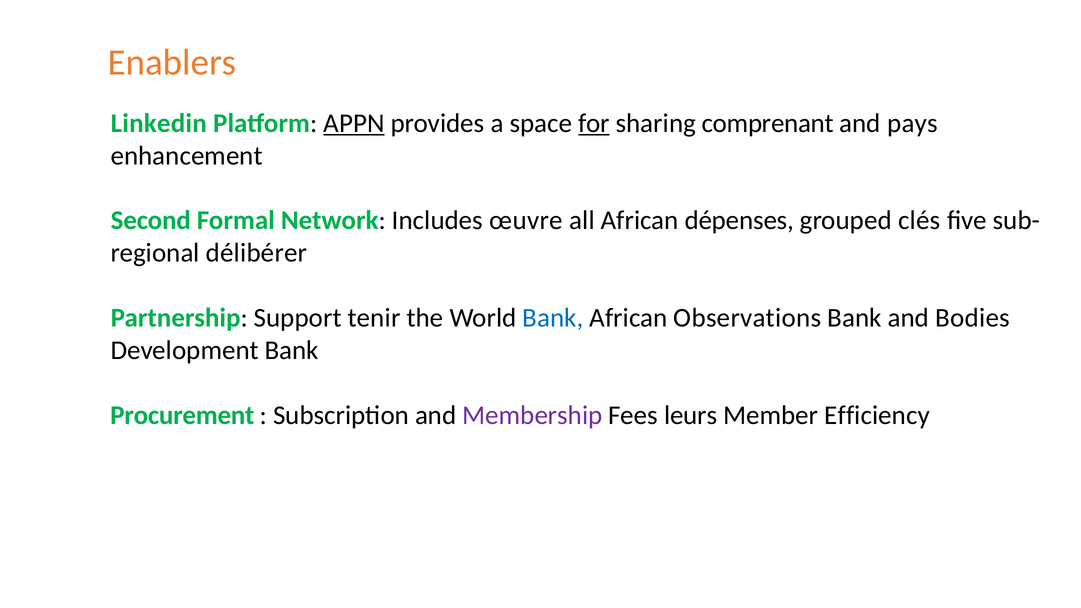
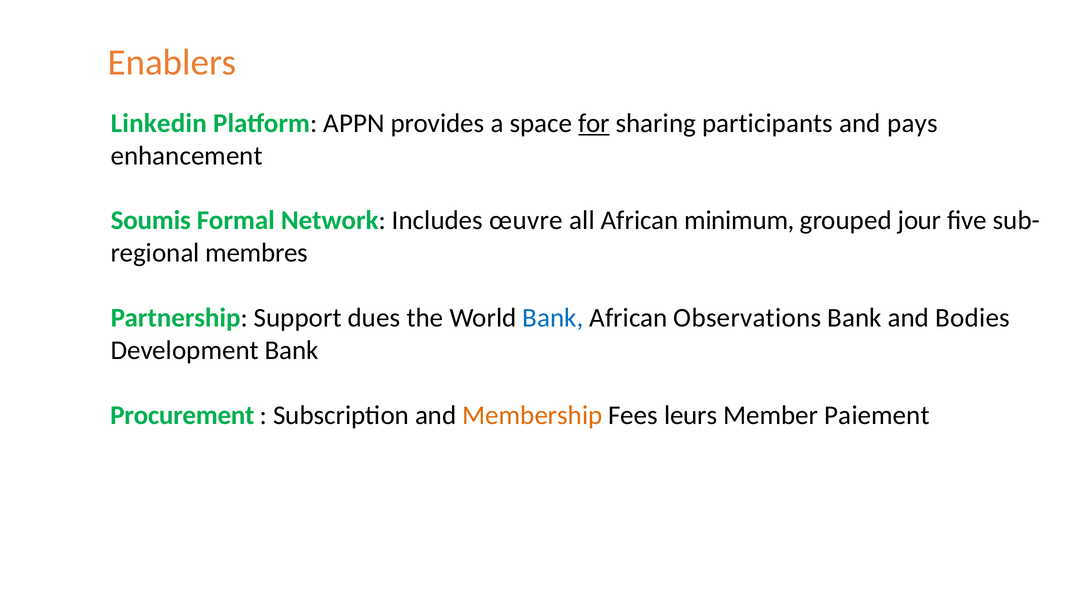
APPN underline: present -> none
comprenant: comprenant -> participants
Second: Second -> Soumis
dépenses: dépenses -> minimum
clés: clés -> jour
délibérer: délibérer -> membres
tenir: tenir -> dues
Membership colour: purple -> orange
Efficiency: Efficiency -> Paiement
